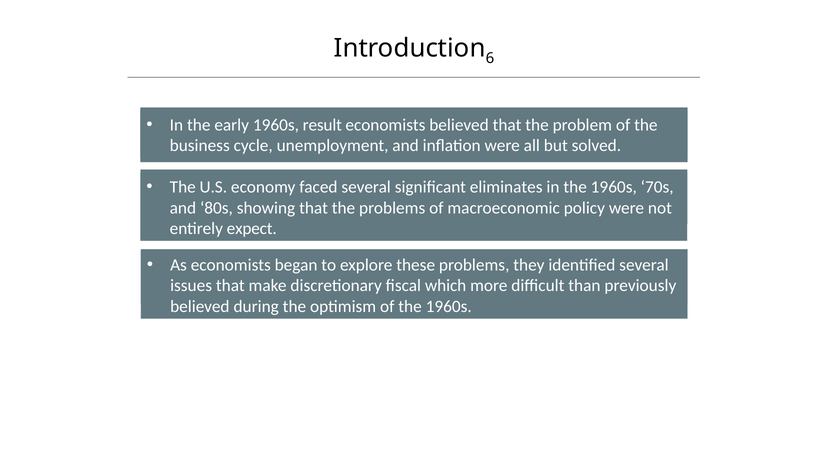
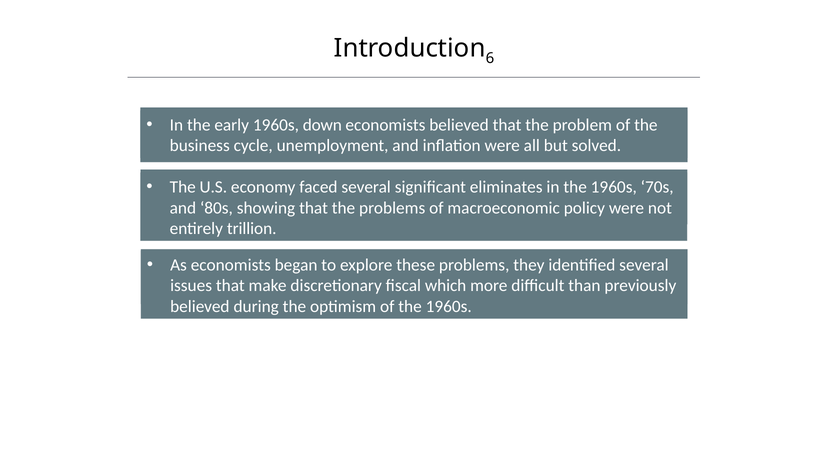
result: result -> down
expect: expect -> trillion
